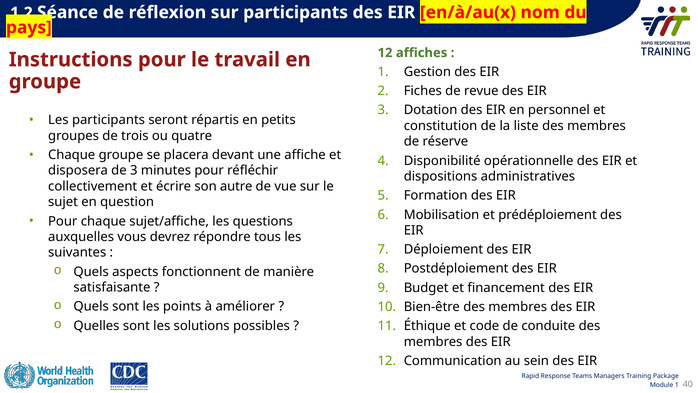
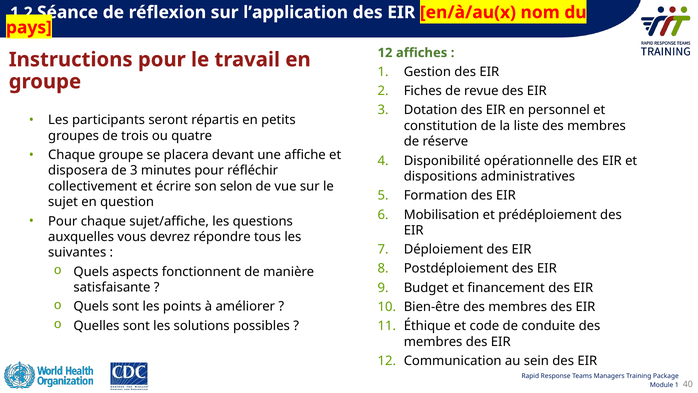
sur participants: participants -> lʼapplication
autre: autre -> selon
